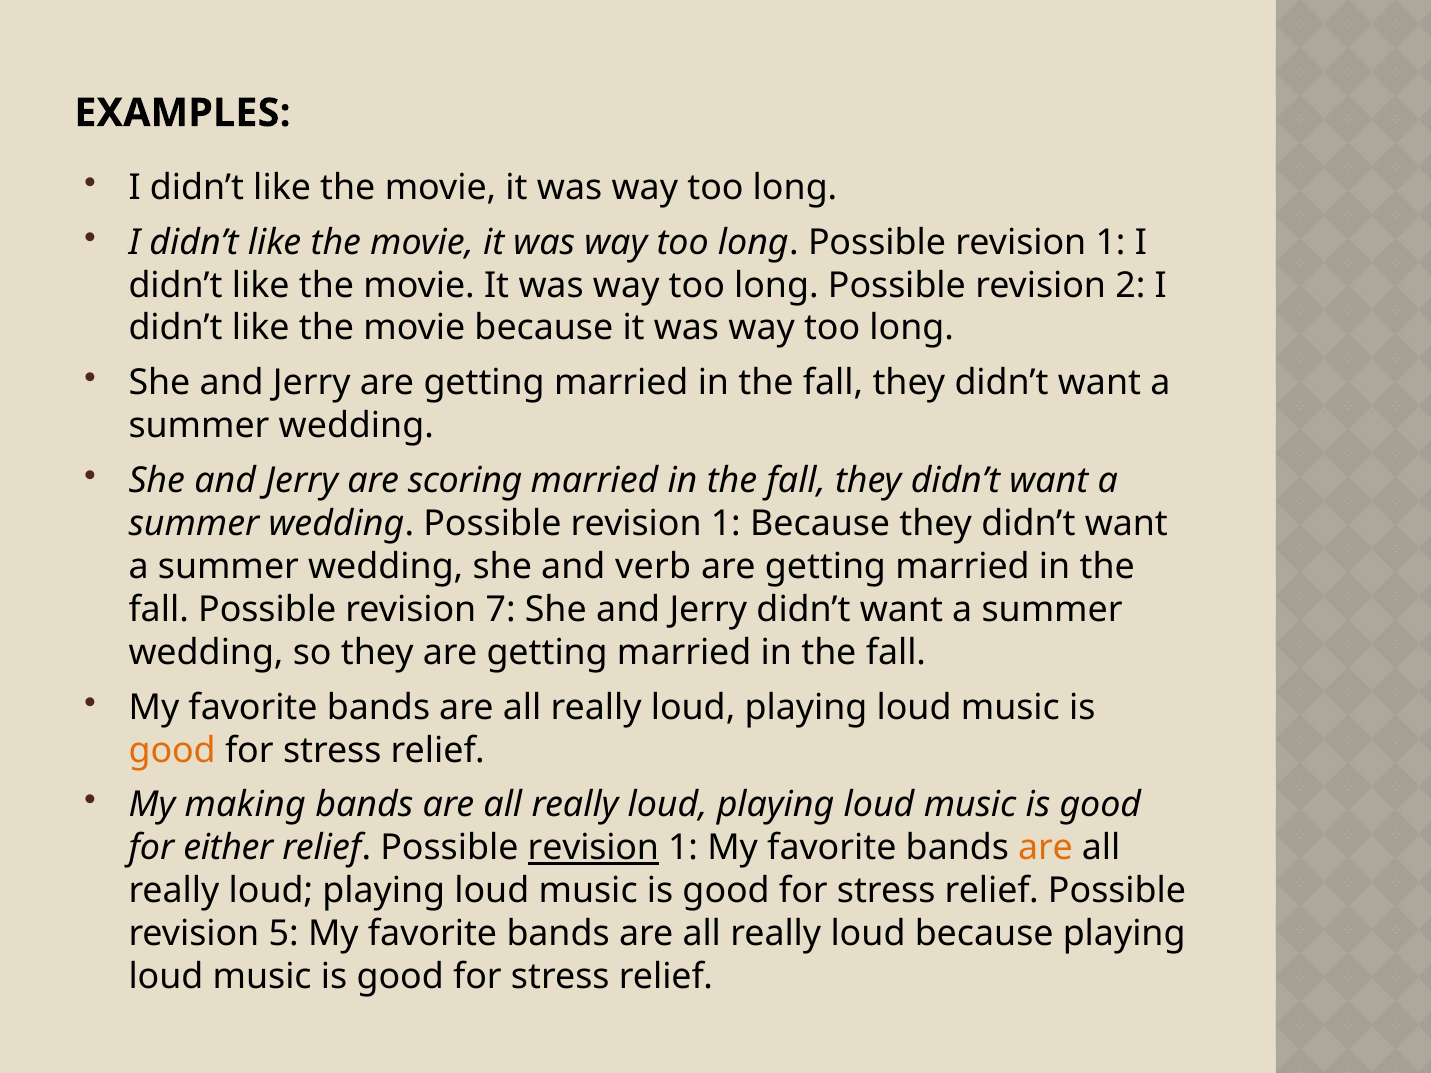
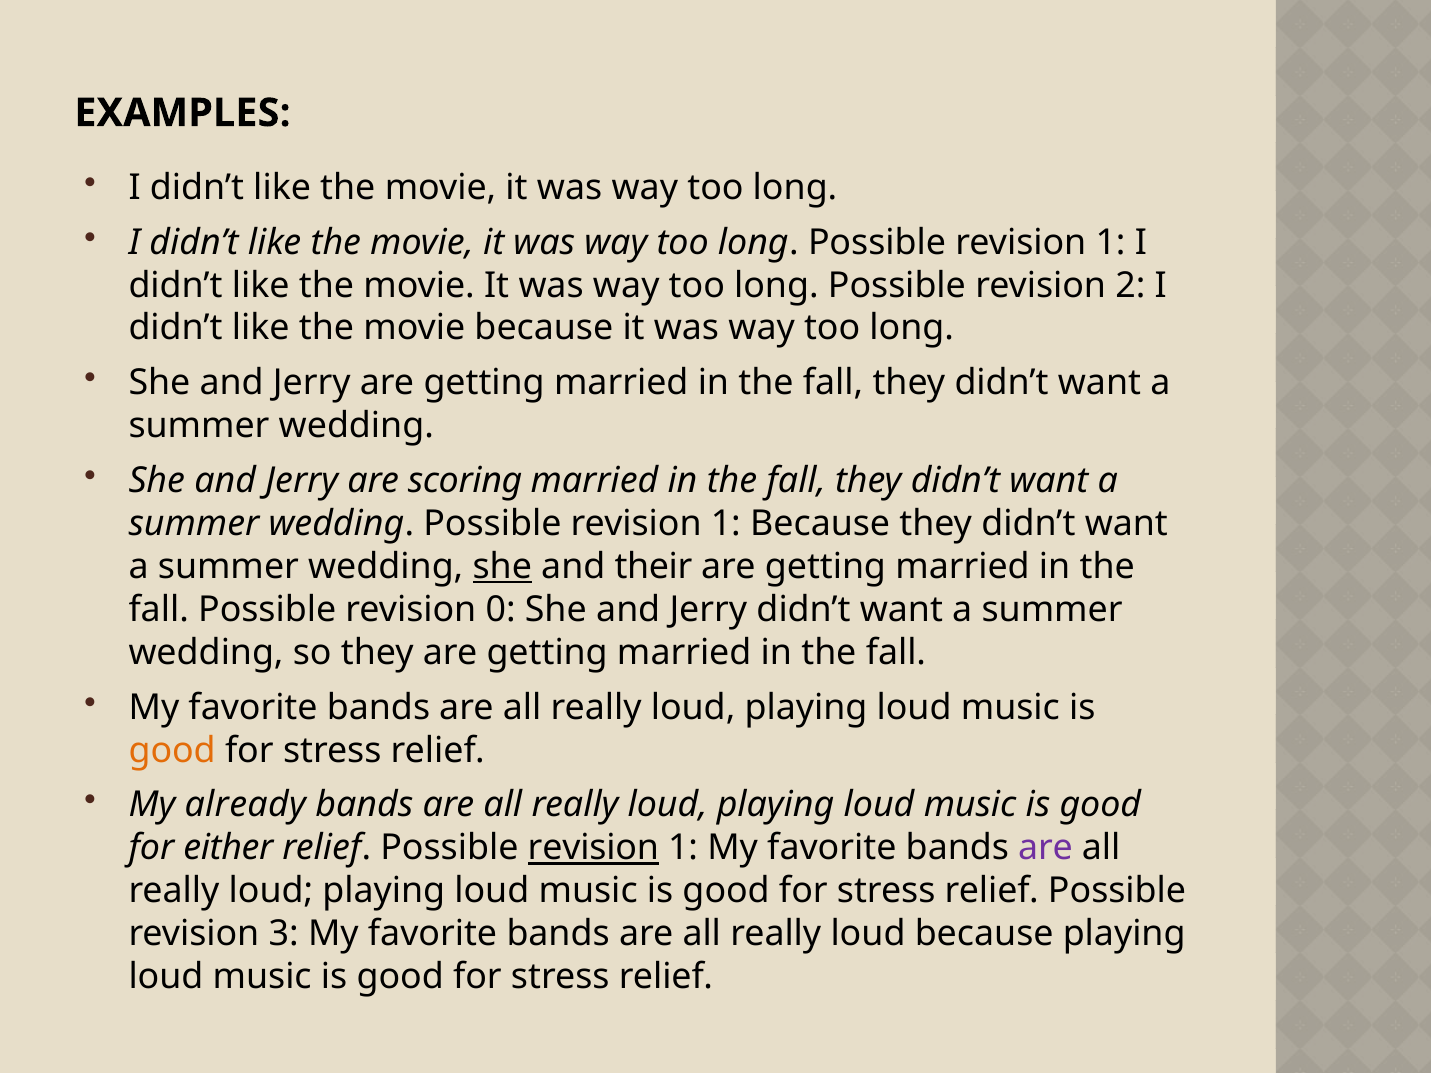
she at (502, 567) underline: none -> present
verb: verb -> their
7: 7 -> 0
making: making -> already
are at (1046, 848) colour: orange -> purple
5: 5 -> 3
